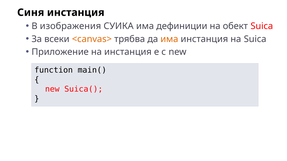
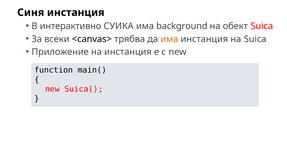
изображения: изображения -> интерактивно
дефиниции: дефиниции -> background
<canvas> colour: orange -> black
